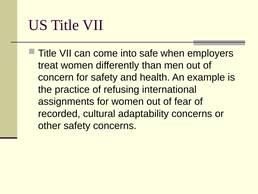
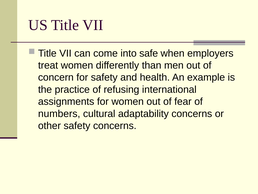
recorded: recorded -> numbers
